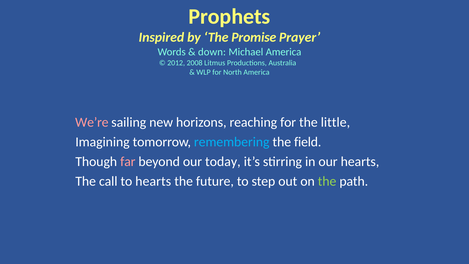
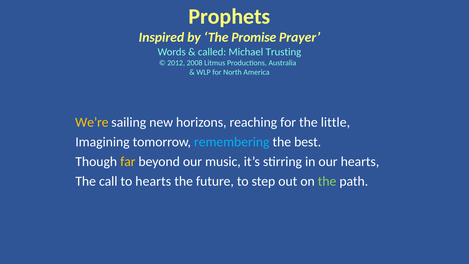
down: down -> called
Michael America: America -> Trusting
We’re colour: pink -> yellow
field: field -> best
far colour: pink -> yellow
today: today -> music
